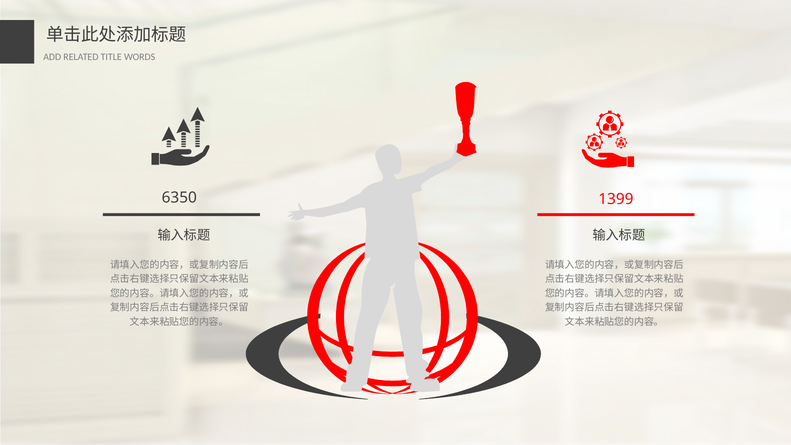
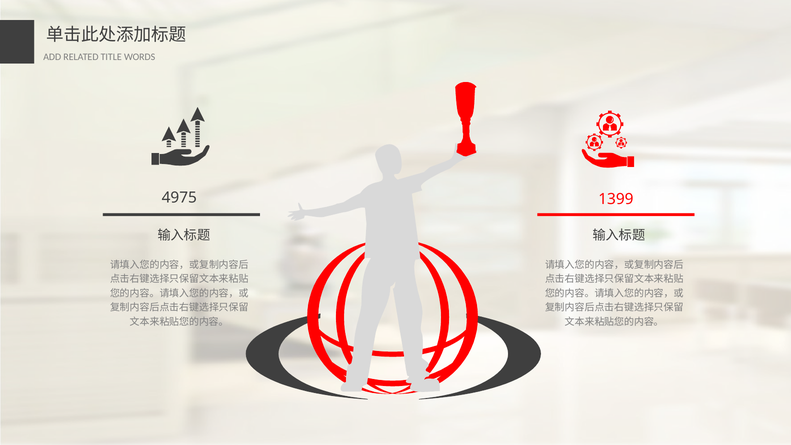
6350: 6350 -> 4975
